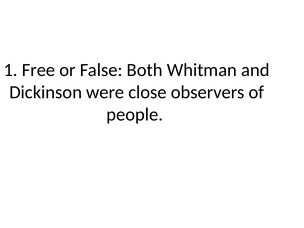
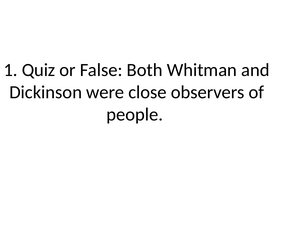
Free: Free -> Quiz
